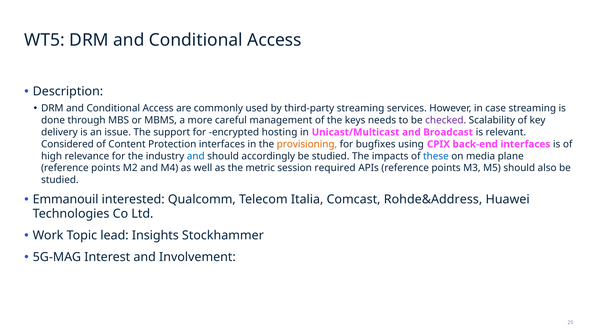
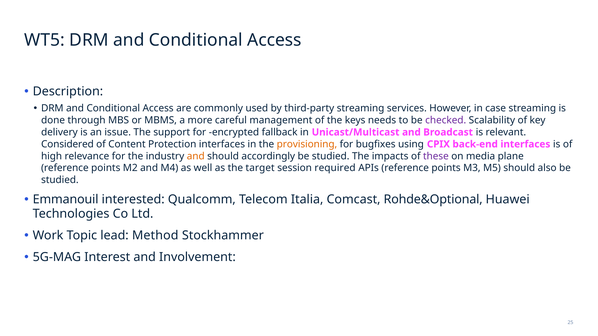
hosting: hosting -> fallback
and at (196, 156) colour: blue -> orange
these colour: blue -> purple
metric: metric -> target
Rohde&Address: Rohde&Address -> Rohde&Optional
Insights: Insights -> Method
